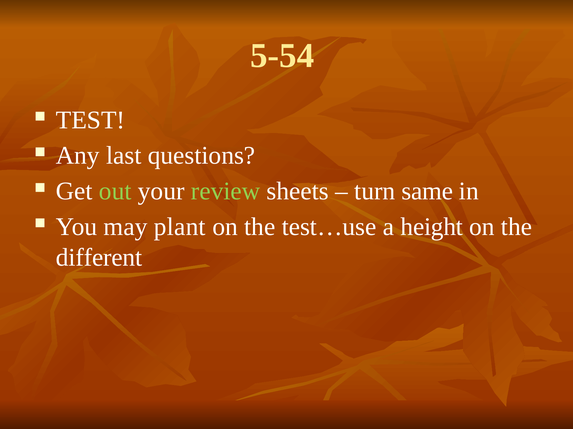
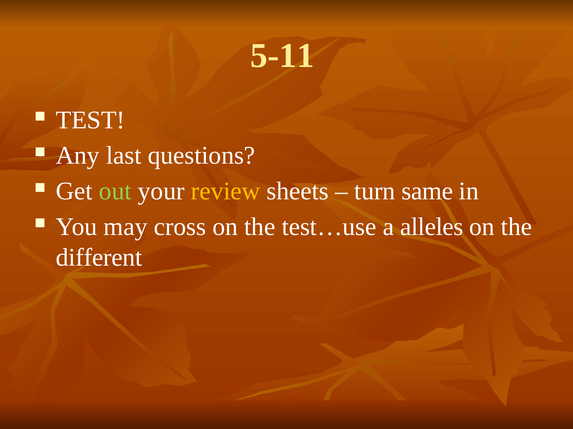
5-54: 5-54 -> 5-11
review colour: light green -> yellow
plant: plant -> cross
height: height -> alleles
